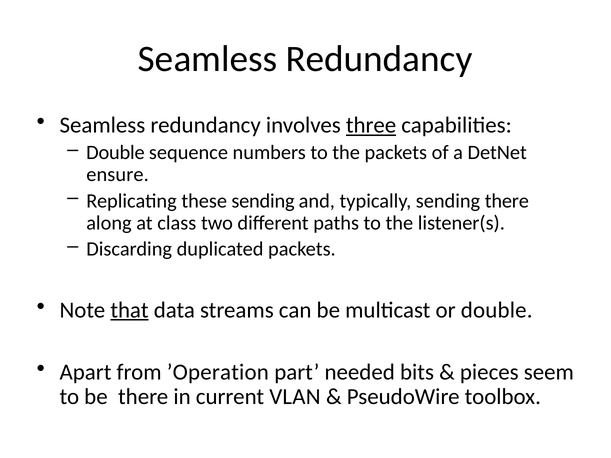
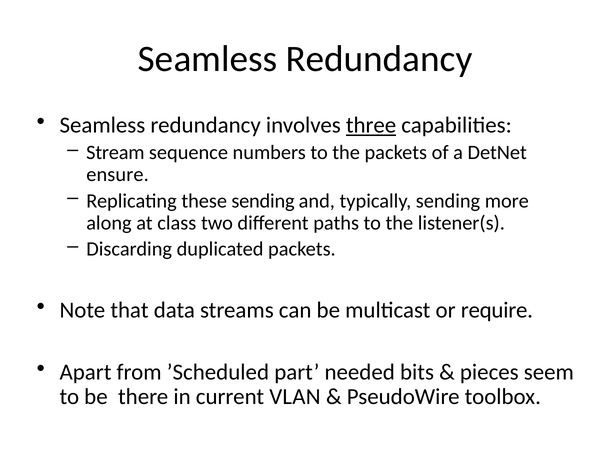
Double at (115, 153): Double -> Stream
sending there: there -> more
that underline: present -> none
or double: double -> require
’Operation: ’Operation -> ’Scheduled
